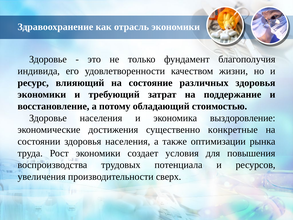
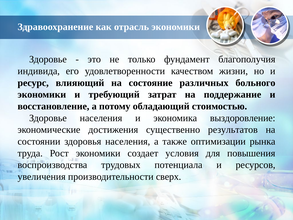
различных здоровья: здоровья -> больного
конкретные: конкретные -> результатов
